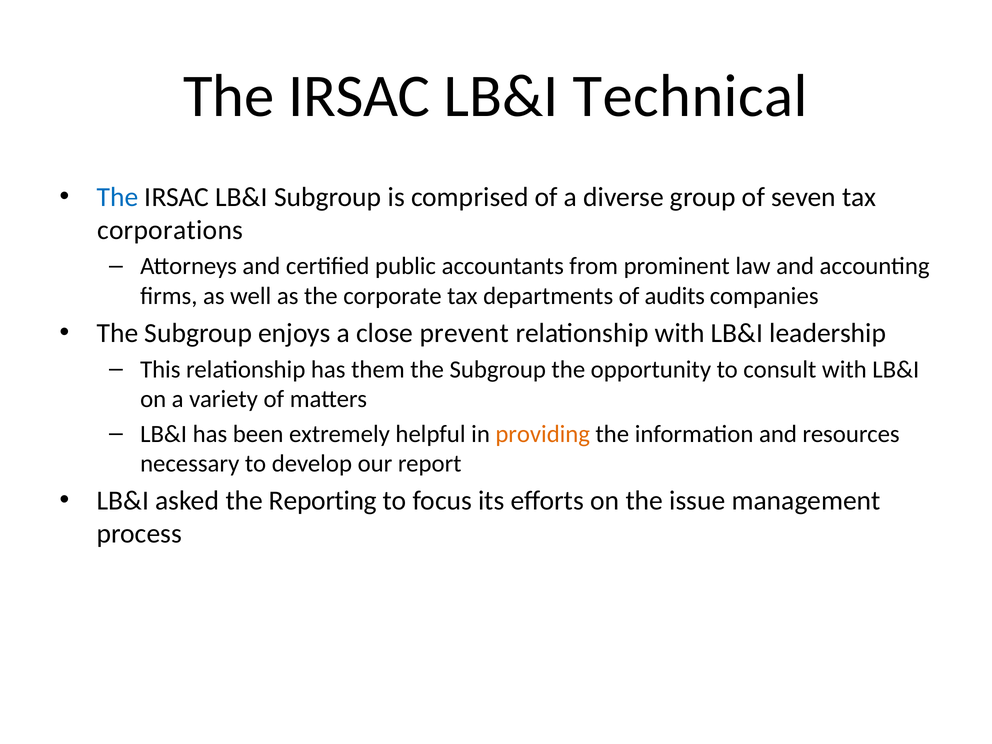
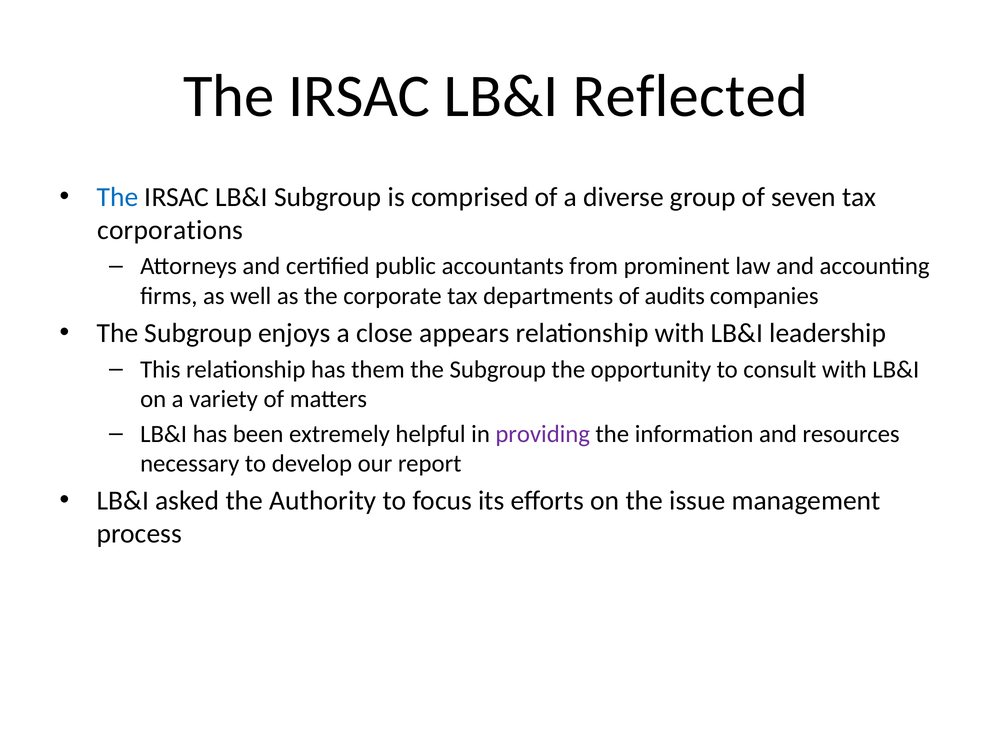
Technical: Technical -> Reflected
prevent: prevent -> appears
providing colour: orange -> purple
Reporting: Reporting -> Authority
